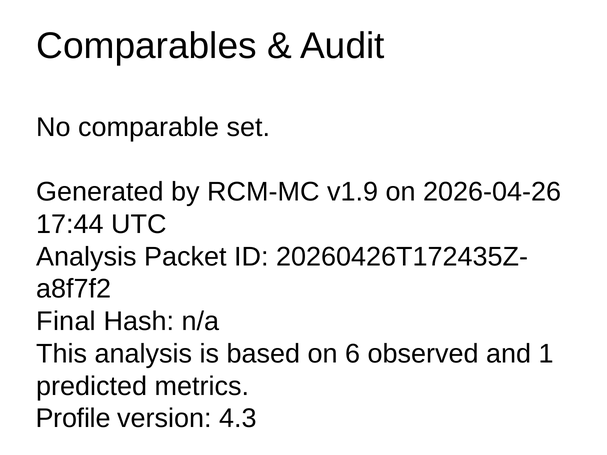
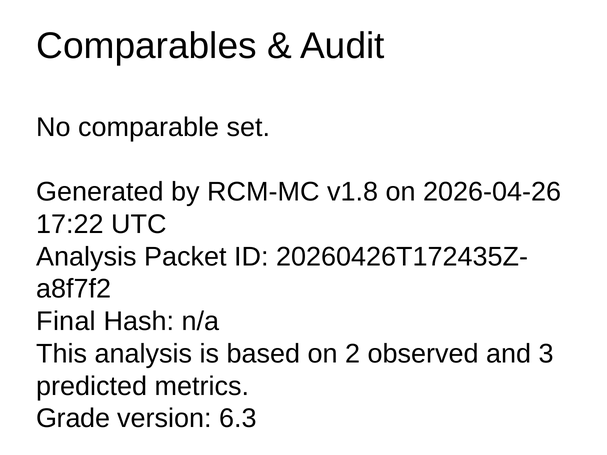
v1.9: v1.9 -> v1.8
17:44: 17:44 -> 17:22
6: 6 -> 2
1: 1 -> 3
Profile: Profile -> Grade
4.3: 4.3 -> 6.3
